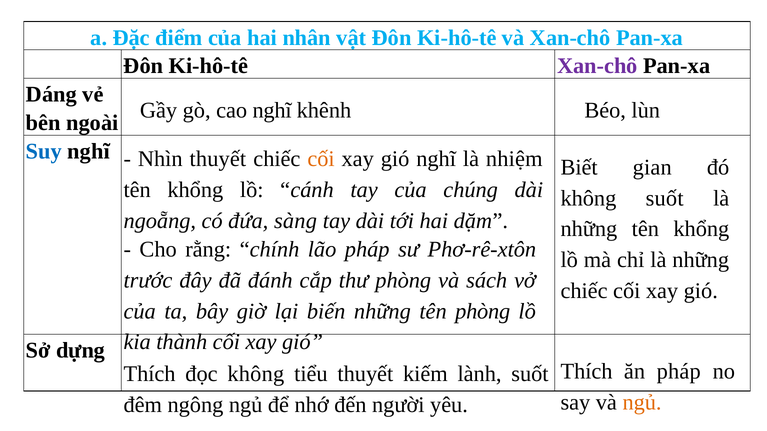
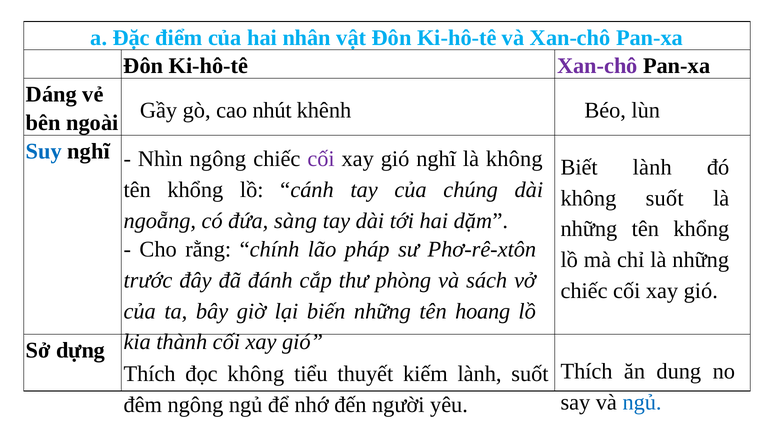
cao nghĩ: nghĩ -> nhút
Nhìn thuyết: thuyết -> ngông
cối at (321, 159) colour: orange -> purple
là nhiệm: nhiệm -> không
Biết gian: gian -> lành
tên phòng: phòng -> hoang
ăn pháp: pháp -> dung
ngủ at (642, 403) colour: orange -> blue
